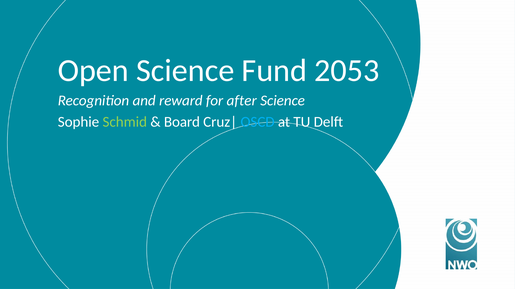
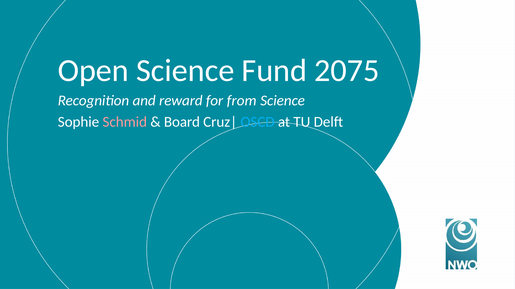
2053: 2053 -> 2075
after: after -> from
Schmid colour: light green -> pink
